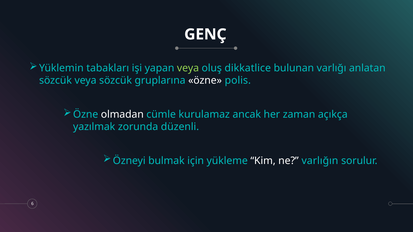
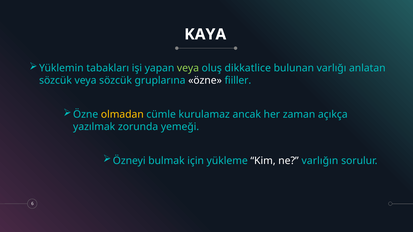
GENÇ: GENÇ -> KAYA
polis: polis -> fiiller
olmadan colour: white -> yellow
düzenli: düzenli -> yemeği
